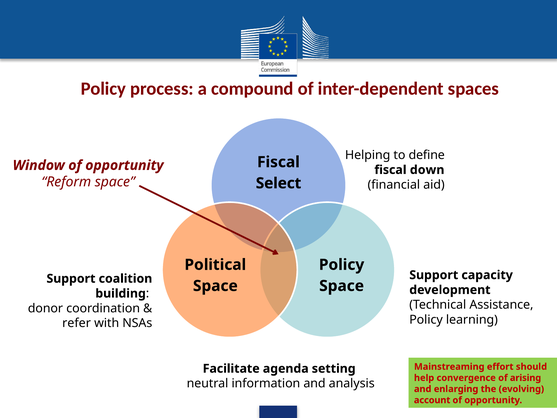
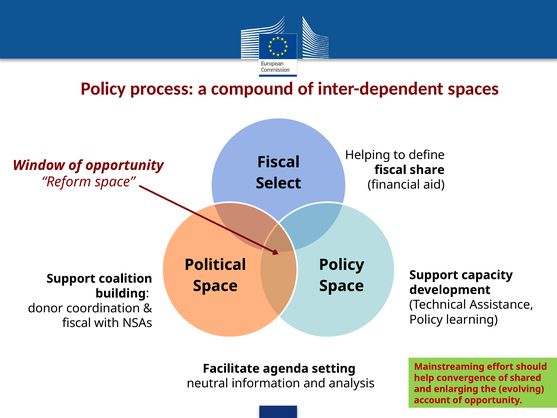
down: down -> share
refer at (77, 323): refer -> fiscal
arising: arising -> shared
